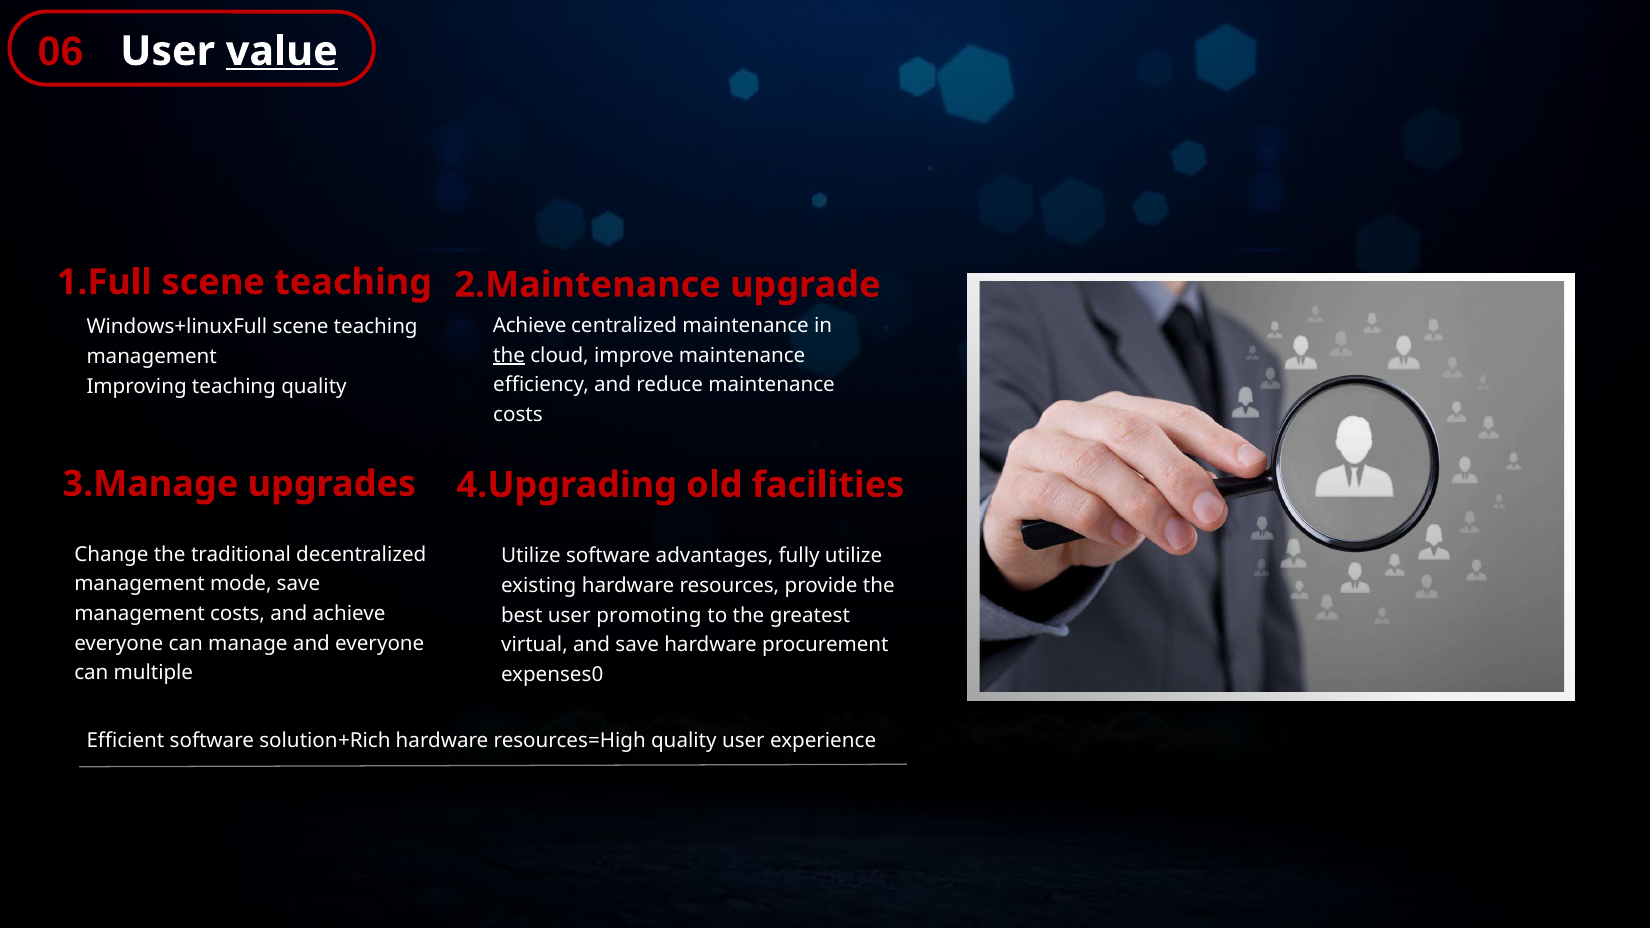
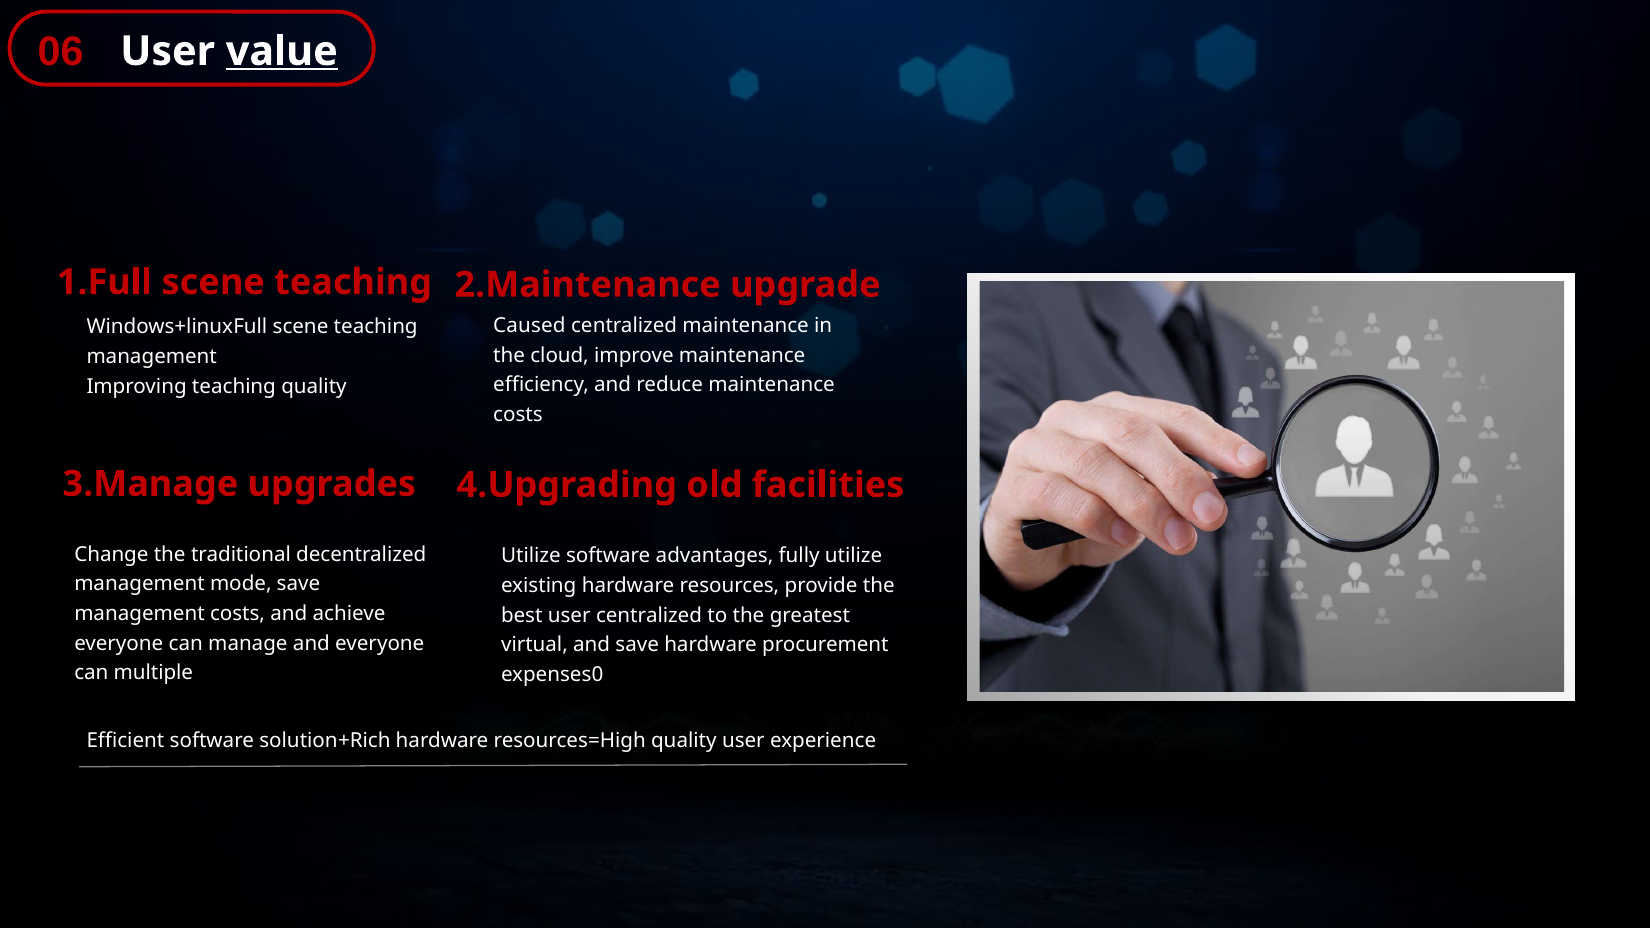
Achieve at (530, 326): Achieve -> Caused
the at (509, 355) underline: present -> none
user promoting: promoting -> centralized
